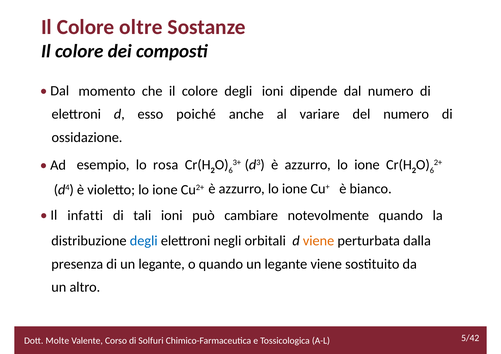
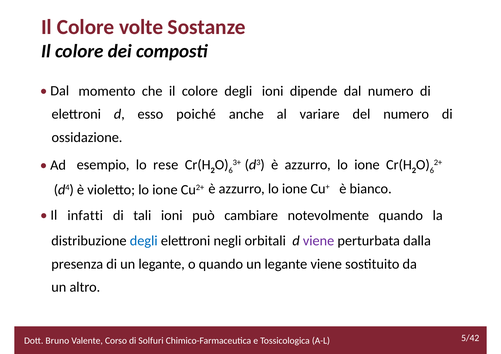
oltre: oltre -> volte
rosa: rosa -> rese
viene at (319, 241) colour: orange -> purple
Molte: Molte -> Bruno
